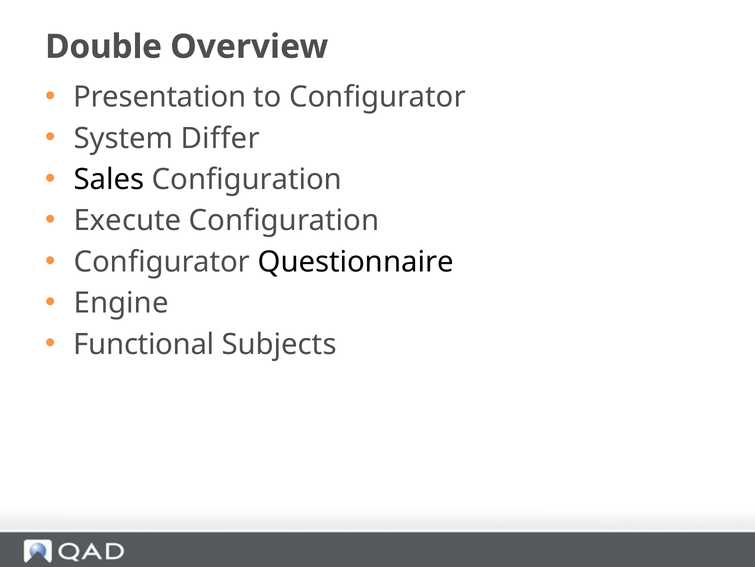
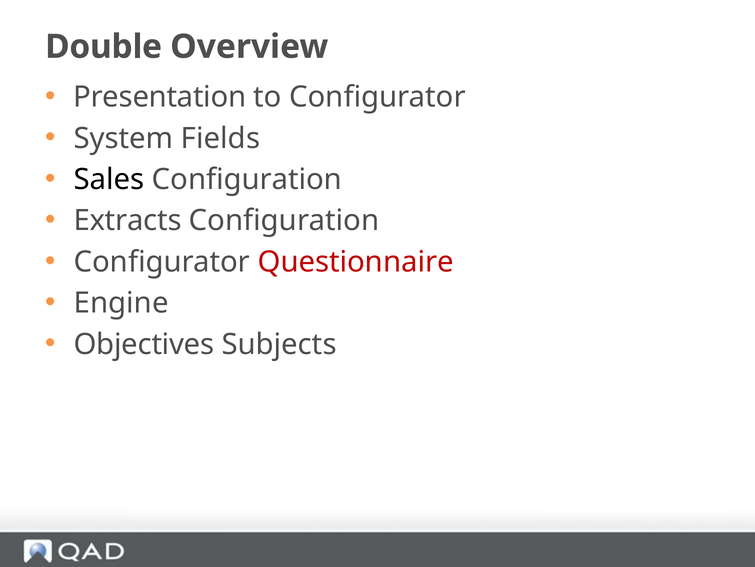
Differ: Differ -> Fields
Execute: Execute -> Extracts
Questionnaire colour: black -> red
Functional: Functional -> Objectives
